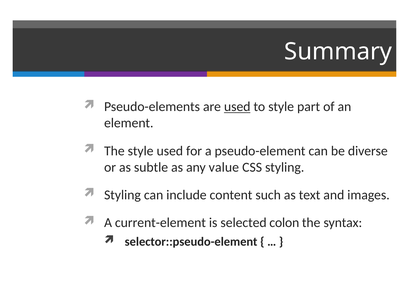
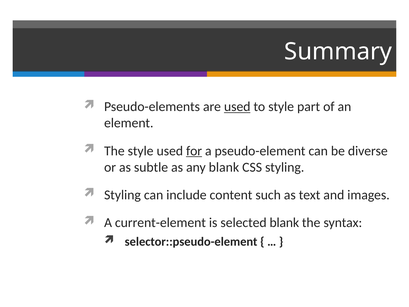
for underline: none -> present
any value: value -> blank
selected colon: colon -> blank
